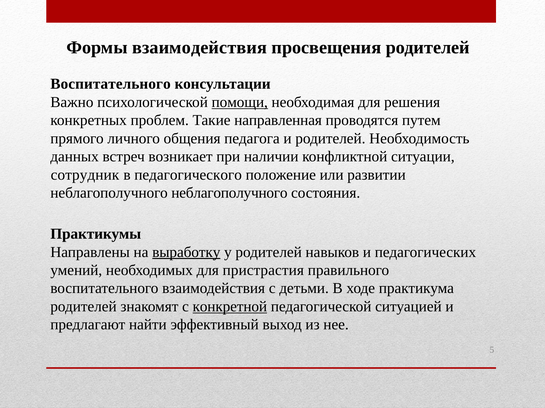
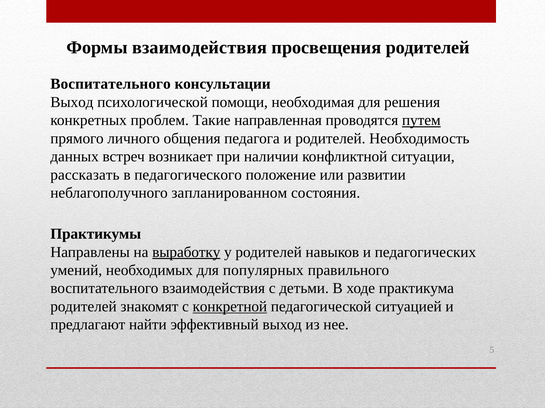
Важно at (72, 102): Важно -> Выход
помощи underline: present -> none
путем underline: none -> present
сотрудник: сотрудник -> рассказать
неблагополучного неблагополучного: неблагополучного -> запланированном
пристрастия: пристрастия -> популярных
